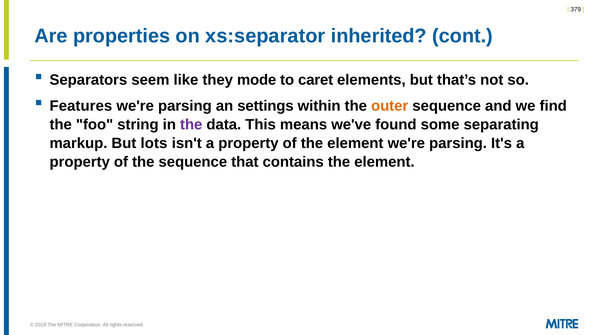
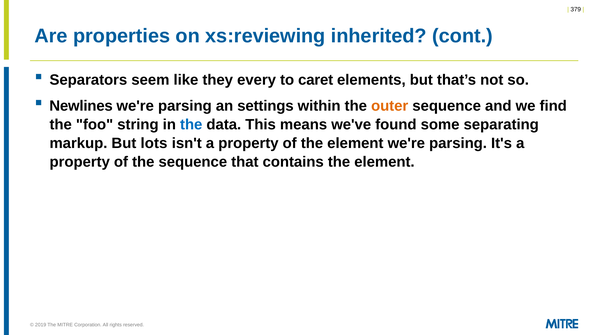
xs:separator: xs:separator -> xs:reviewing
mode: mode -> every
Features: Features -> Newlines
the at (191, 124) colour: purple -> blue
